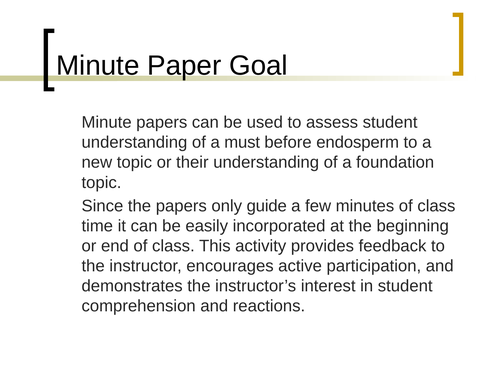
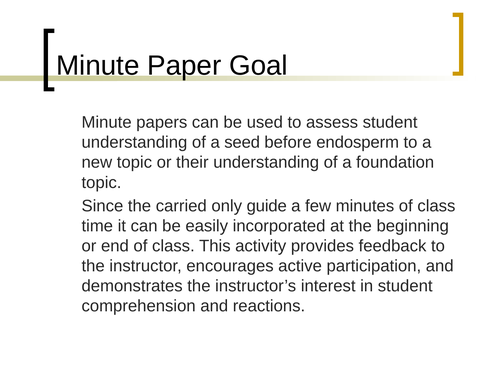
must: must -> seed
the papers: papers -> carried
